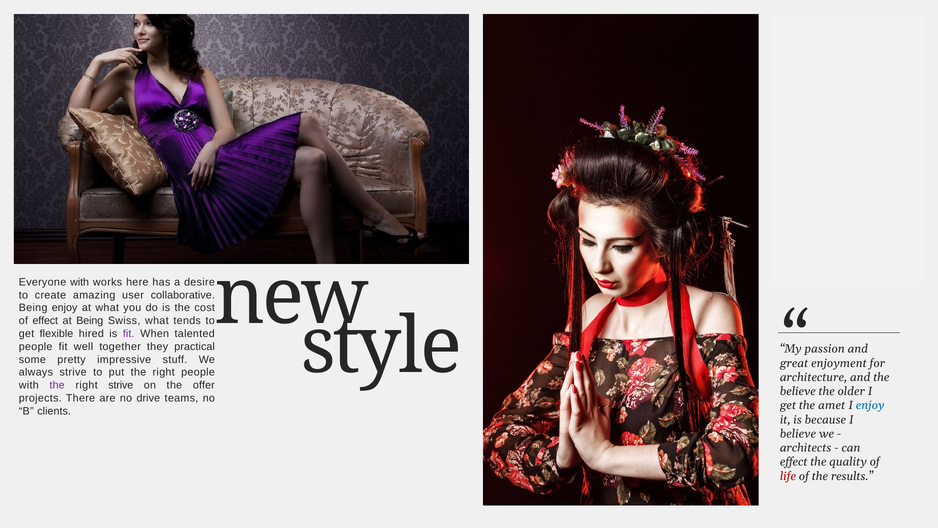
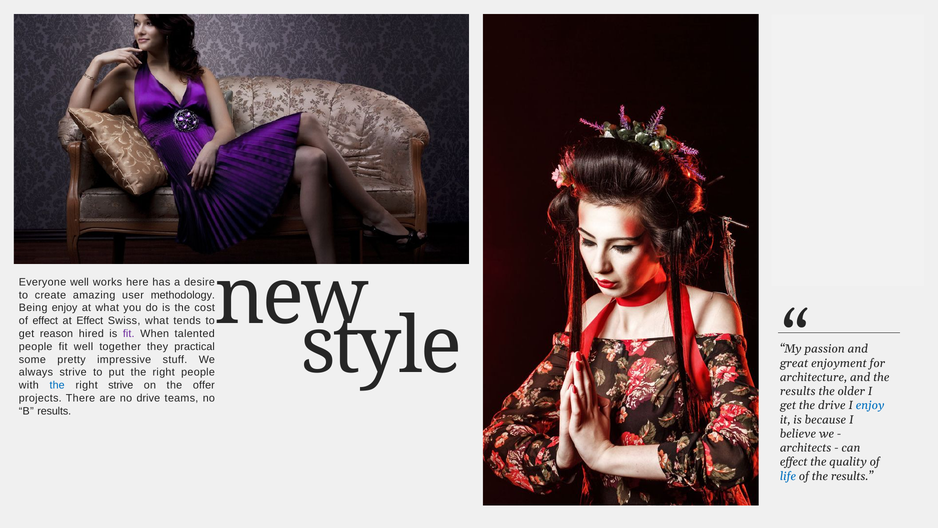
Everyone with: with -> well
collaborative: collaborative -> methodology
at Being: Being -> Effect
flexible: flexible -> reason
the at (57, 385) colour: purple -> blue
believe at (798, 391): believe -> results
the amet: amet -> drive
B clients: clients -> results
life colour: red -> blue
